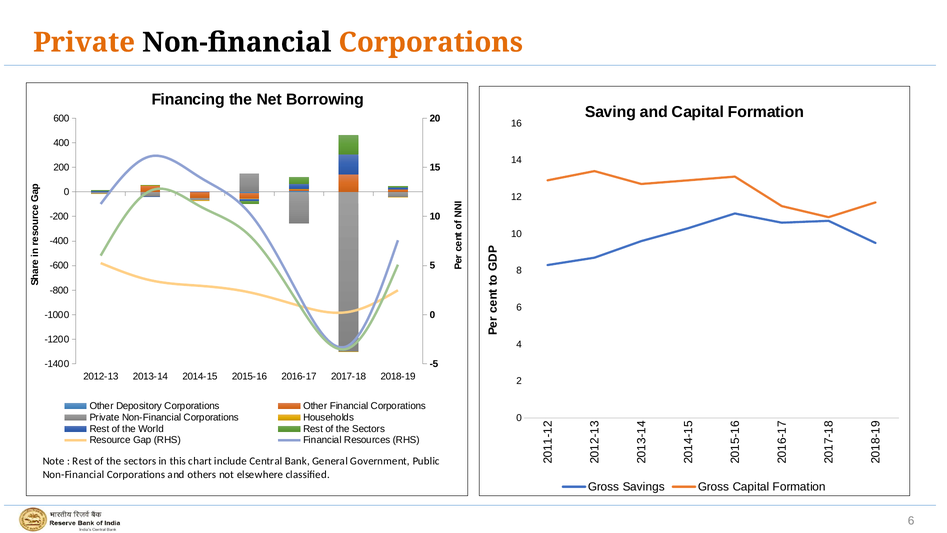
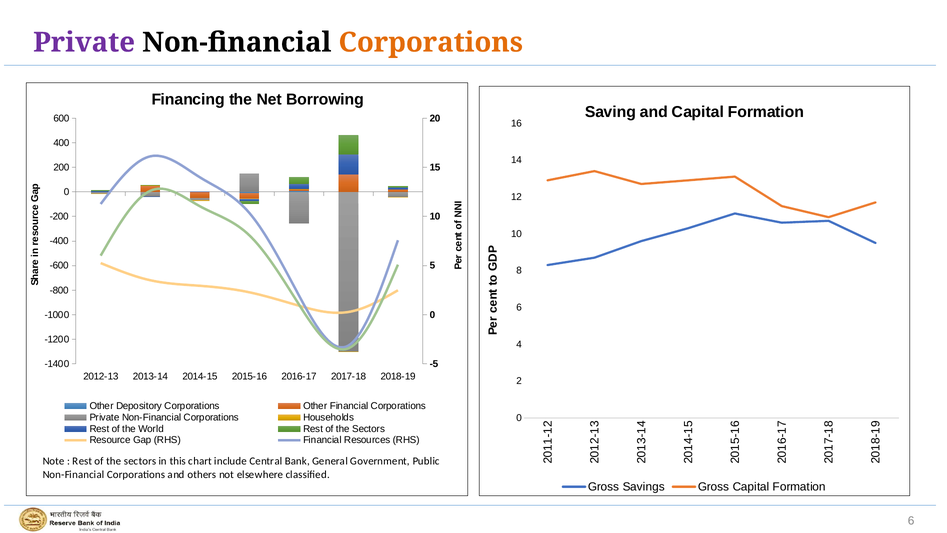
Private at (84, 42) colour: orange -> purple
